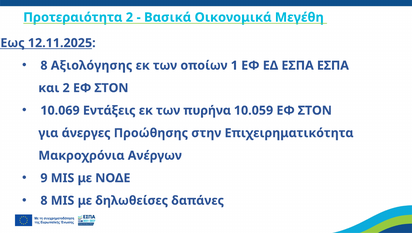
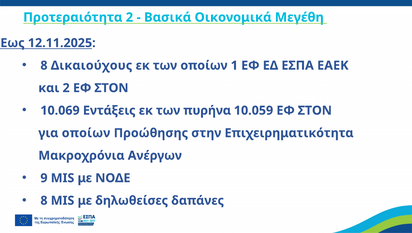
Αξιολόγησης: Αξιολόγησης -> Δικαιούχους
ΕΣΠΑ ΕΣΠΑ: ΕΣΠΑ -> ΕΑΕΚ
για άνεργες: άνεργες -> οποίων
